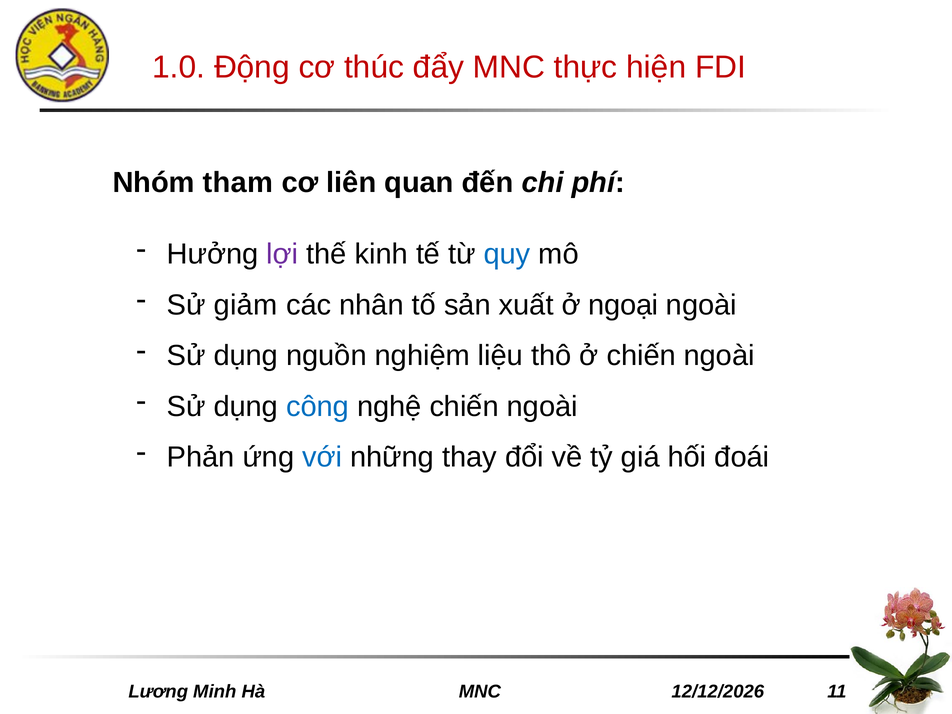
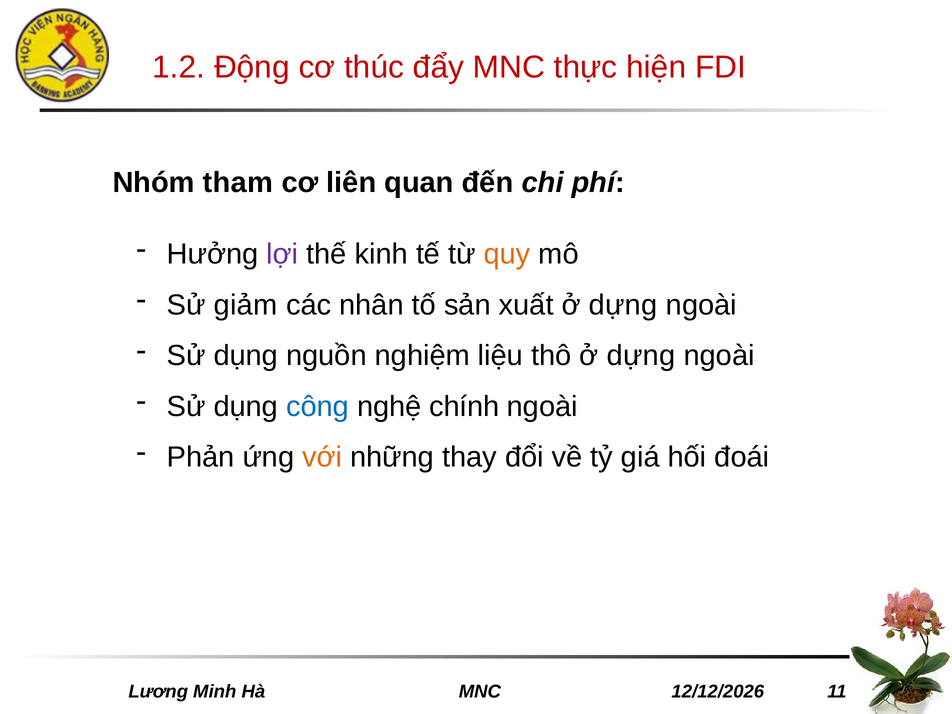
1.0: 1.0 -> 1.2
quy colour: blue -> orange
xuất ở ngoại: ngoại -> dựng
thô ở chiến: chiến -> dựng
nghệ chiến: chiến -> chính
với colour: blue -> orange
